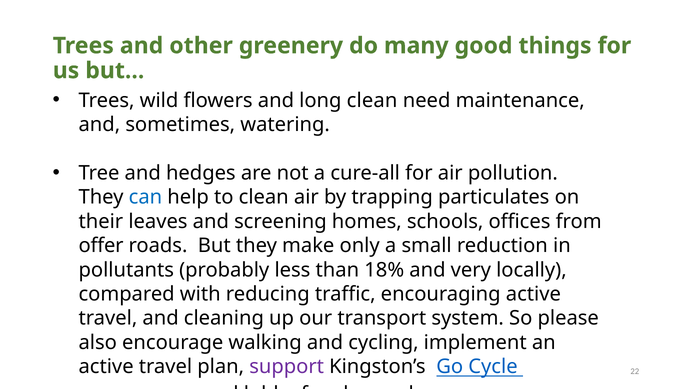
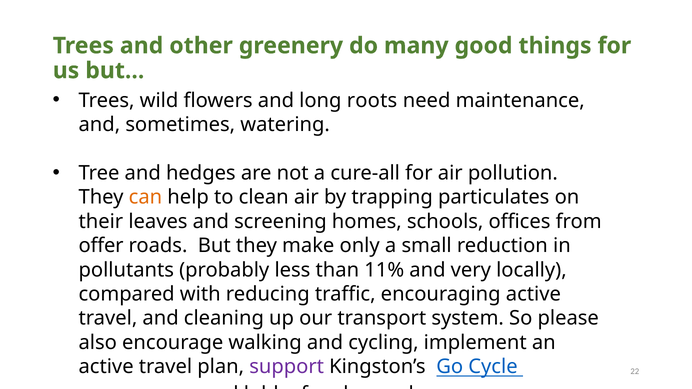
long clean: clean -> roots
can colour: blue -> orange
18%: 18% -> 11%
